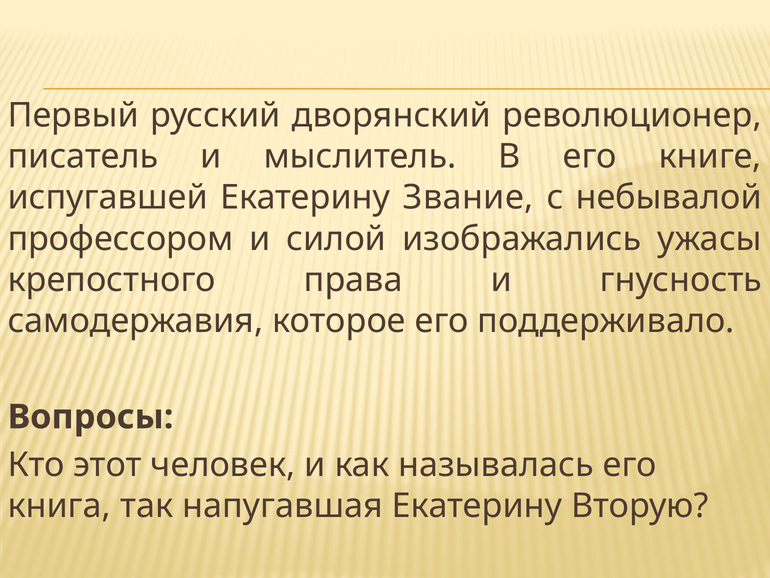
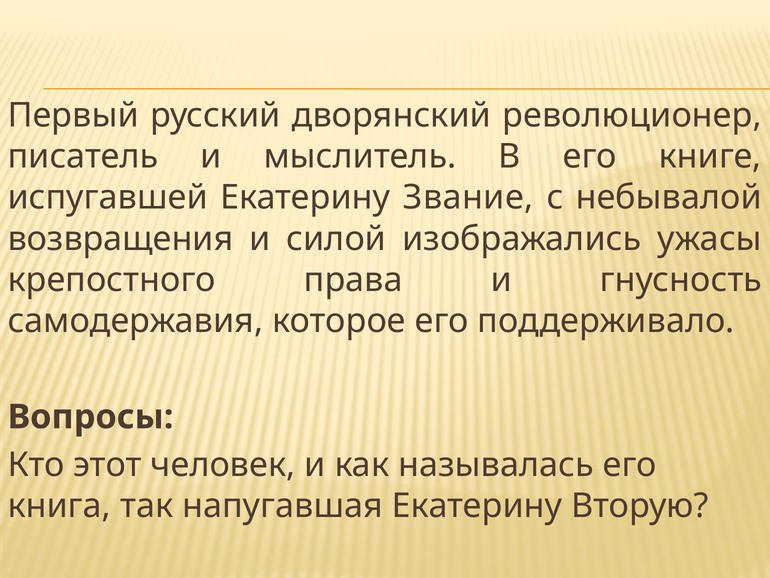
профессором: профессором -> возвращения
